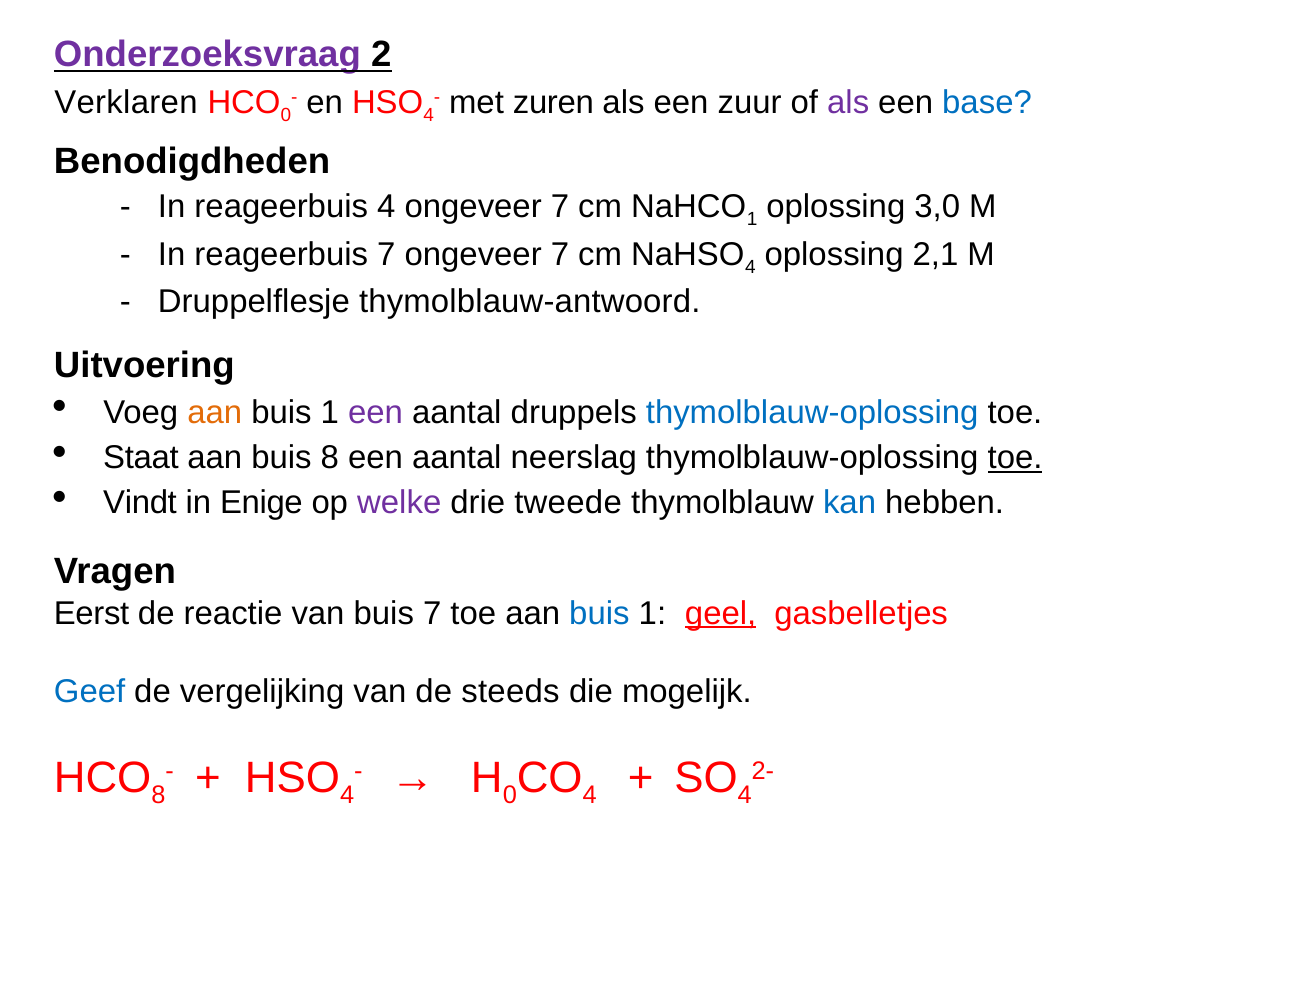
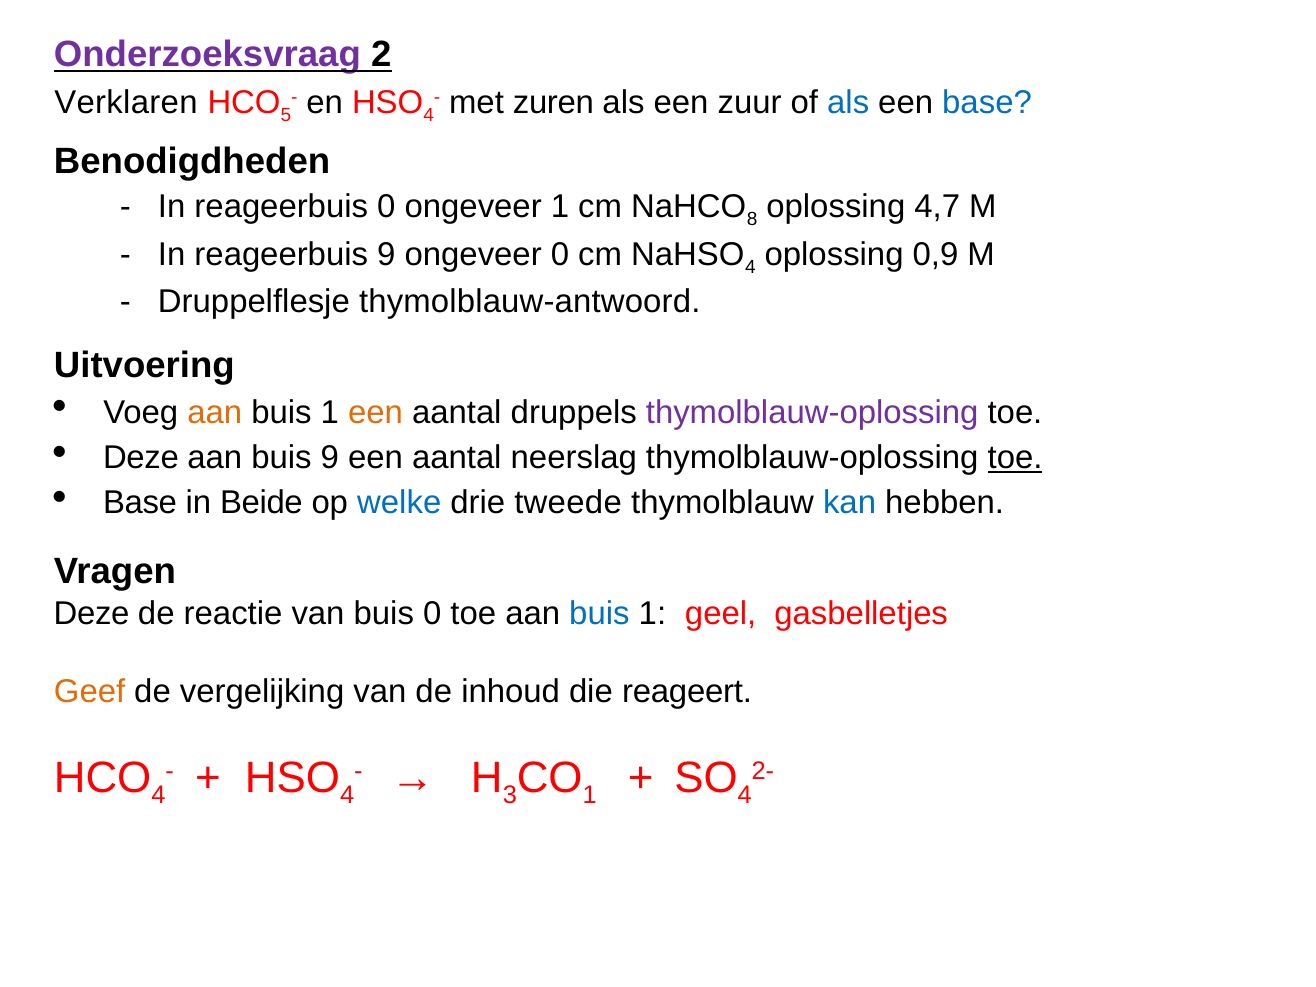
0 at (286, 116): 0 -> 5
als at (848, 103) colour: purple -> blue
reageerbuis 4: 4 -> 0
7 at (560, 206): 7 -> 1
1 at (752, 219): 1 -> 8
3,0: 3,0 -> 4,7
reageerbuis 7: 7 -> 9
7 at (560, 254): 7 -> 0
2,1: 2,1 -> 0,9
een at (376, 412) colour: purple -> orange
thymolblauw-oplossing at (812, 412) colour: blue -> purple
Staat at (141, 458): Staat -> Deze
buis 8: 8 -> 9
Vindt at (140, 503): Vindt -> Base
Enige: Enige -> Beide
welke colour: purple -> blue
Eerst at (92, 613): Eerst -> Deze
buis 7: 7 -> 0
geel underline: present -> none
Geef colour: blue -> orange
steeds: steeds -> inhoud
mogelijk: mogelijk -> reageert
8 at (158, 796): 8 -> 4
0 at (510, 796): 0 -> 3
4 at (590, 796): 4 -> 1
